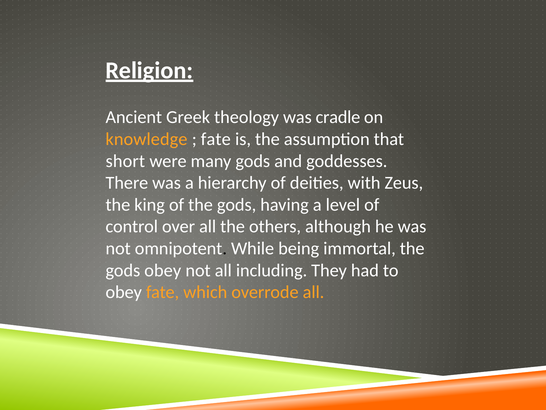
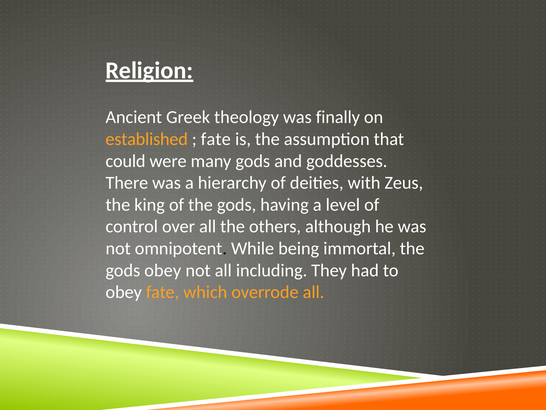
cradle: cradle -> finally
knowledge: knowledge -> established
short: short -> could
